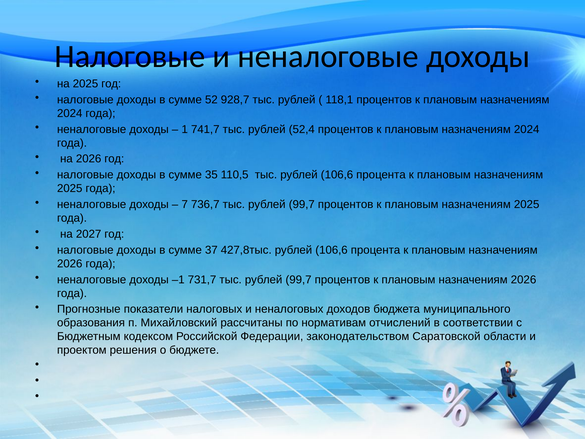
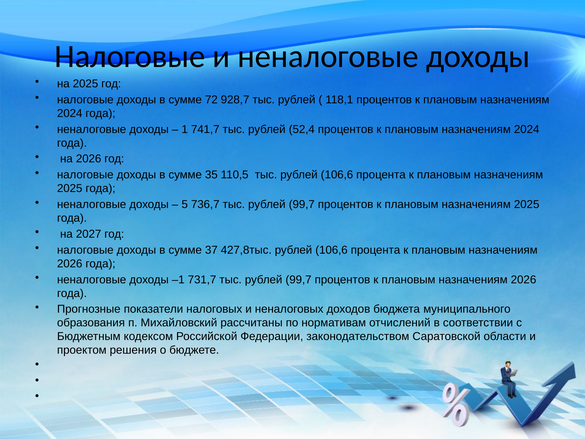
52: 52 -> 72
7: 7 -> 5
